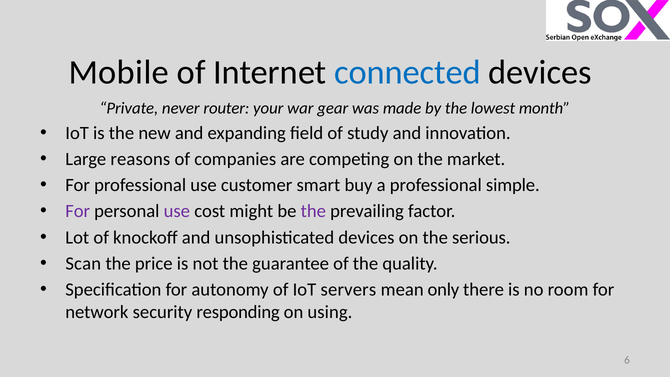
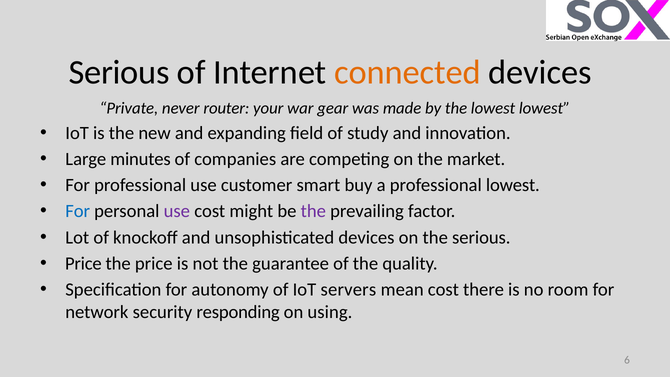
Mobile at (119, 72): Mobile -> Serious
connected colour: blue -> orange
lowest month: month -> lowest
reasons: reasons -> minutes
professional simple: simple -> lowest
For at (78, 211) colour: purple -> blue
Scan at (83, 263): Scan -> Price
mean only: only -> cost
